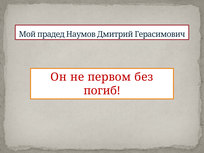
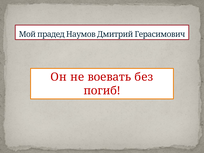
первом: первом -> воевать
